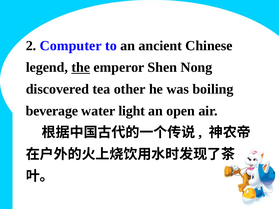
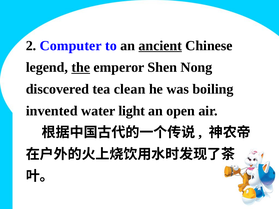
ancient underline: none -> present
other: other -> clean
beverage: beverage -> invented
